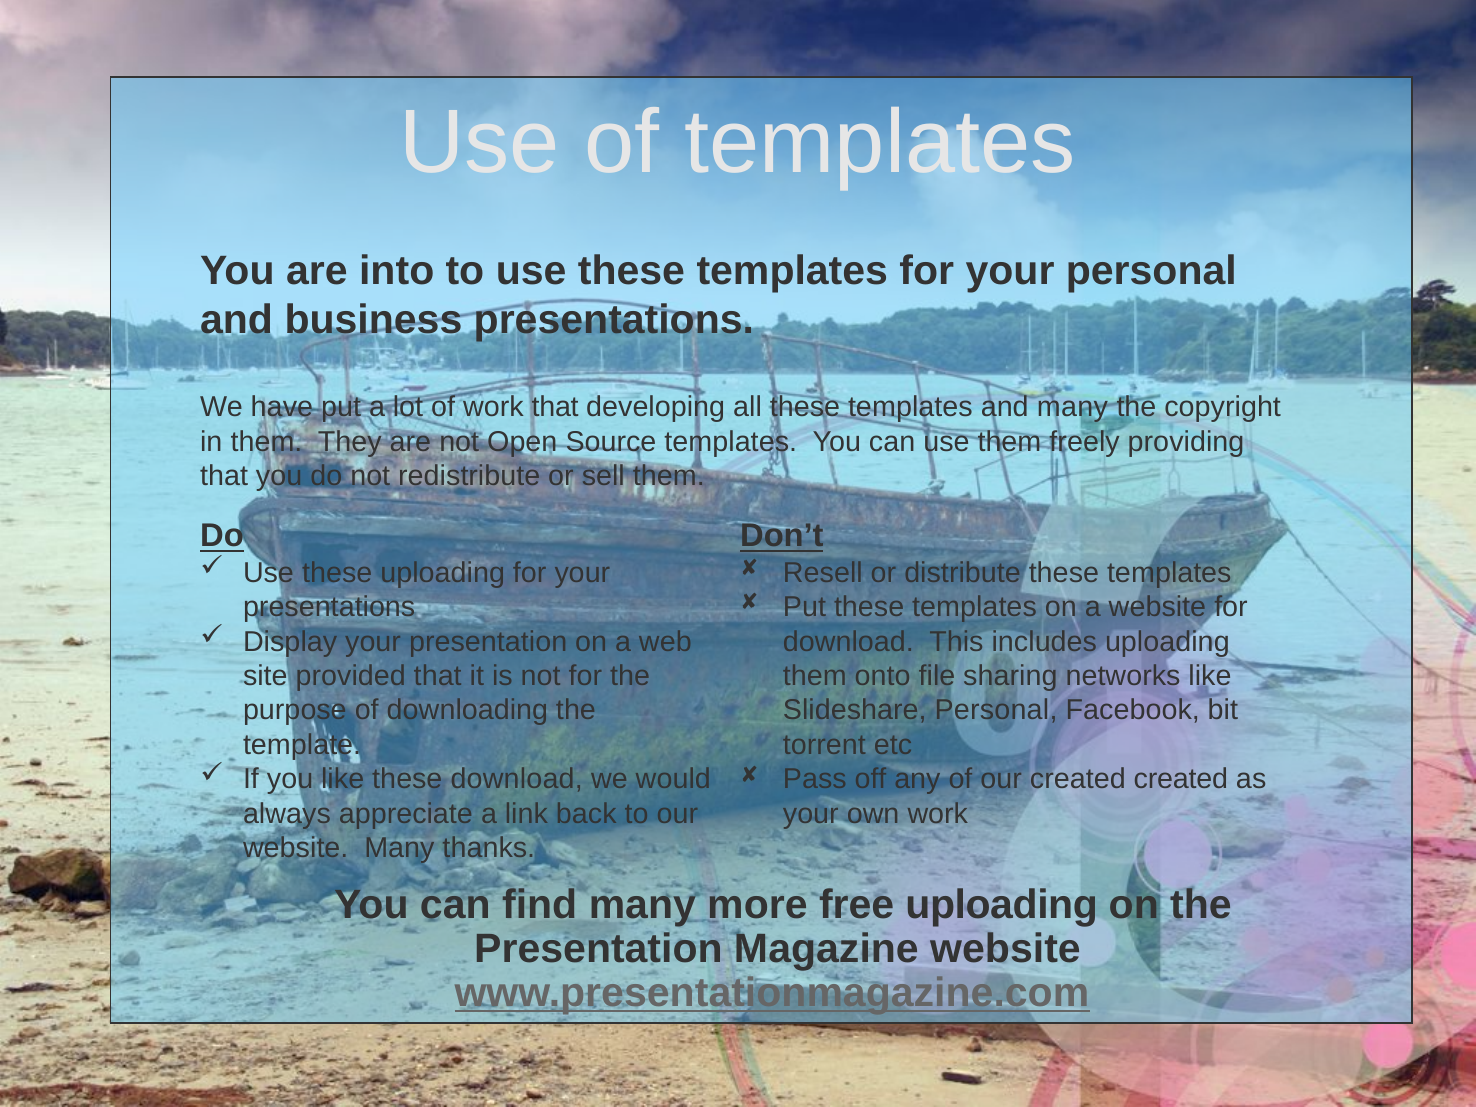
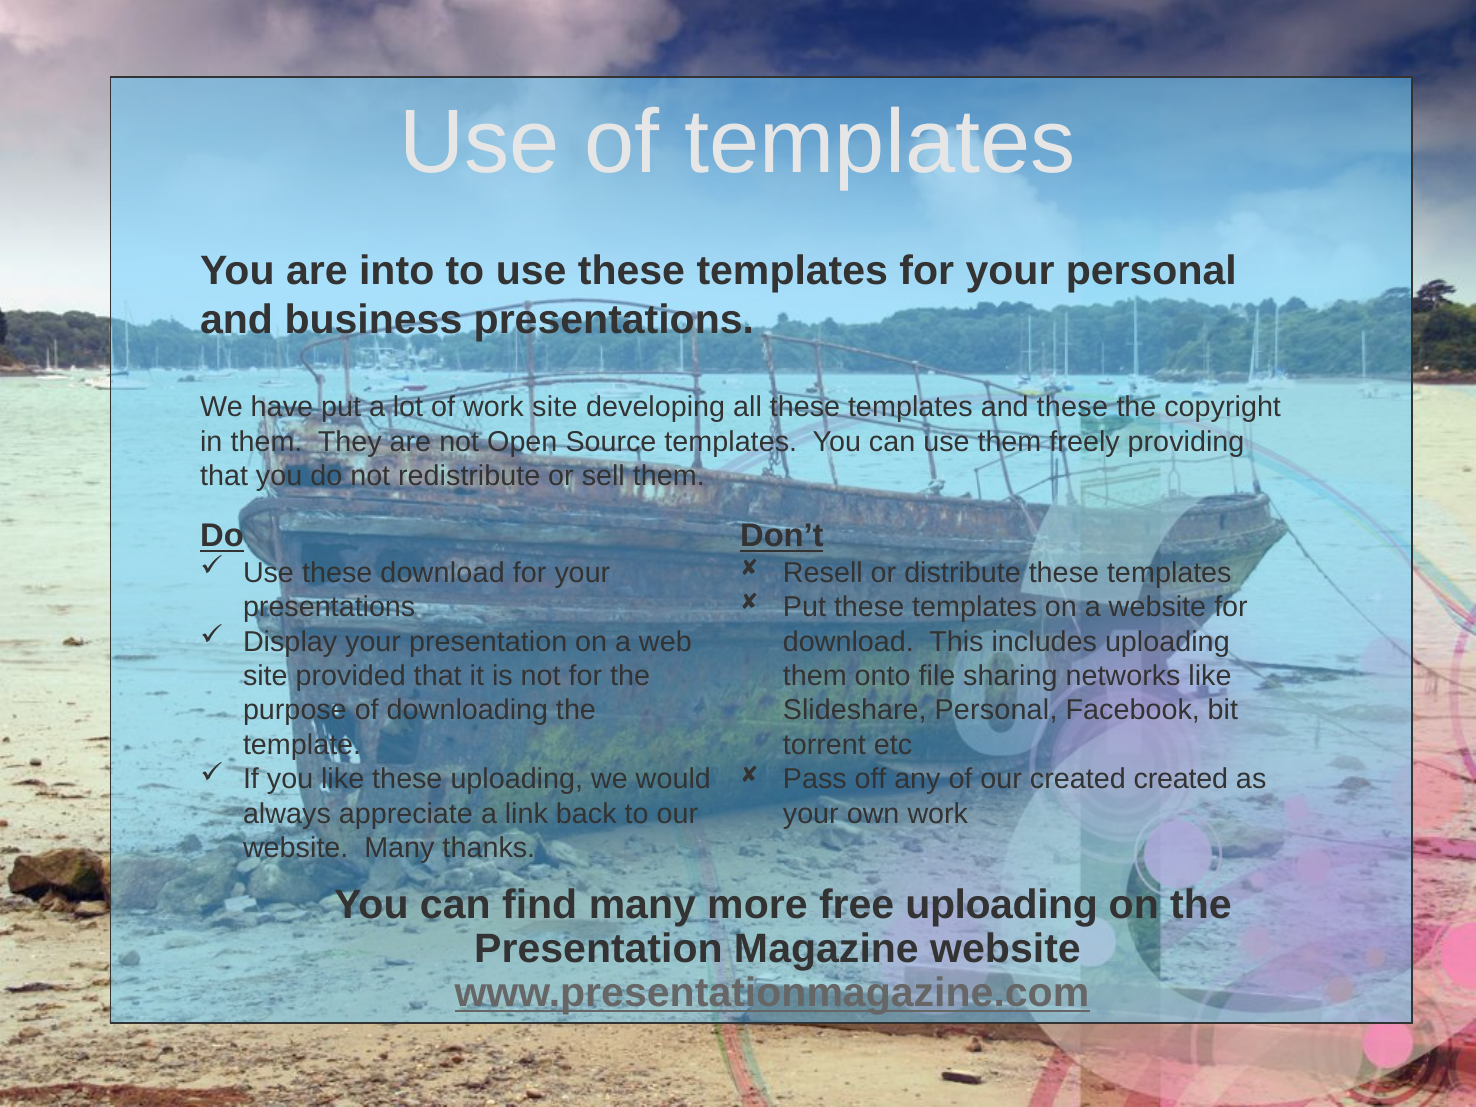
work that: that -> site
and many: many -> these
these uploading: uploading -> download
these download: download -> uploading
